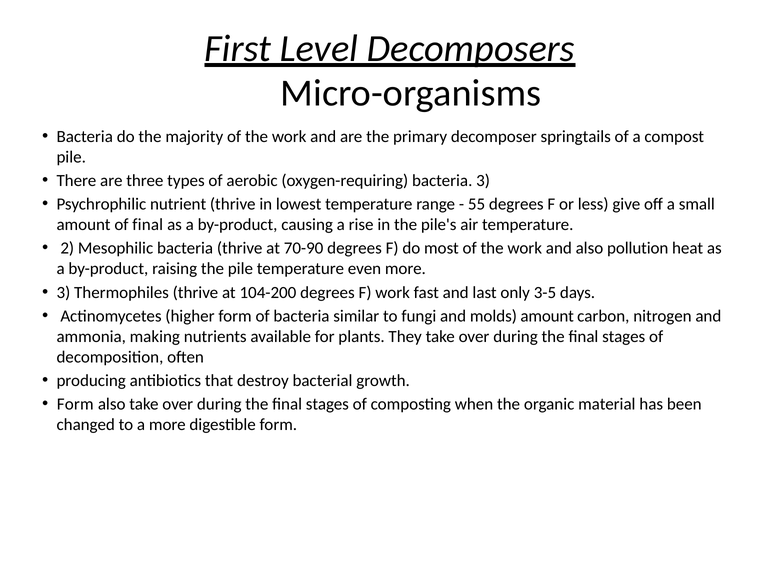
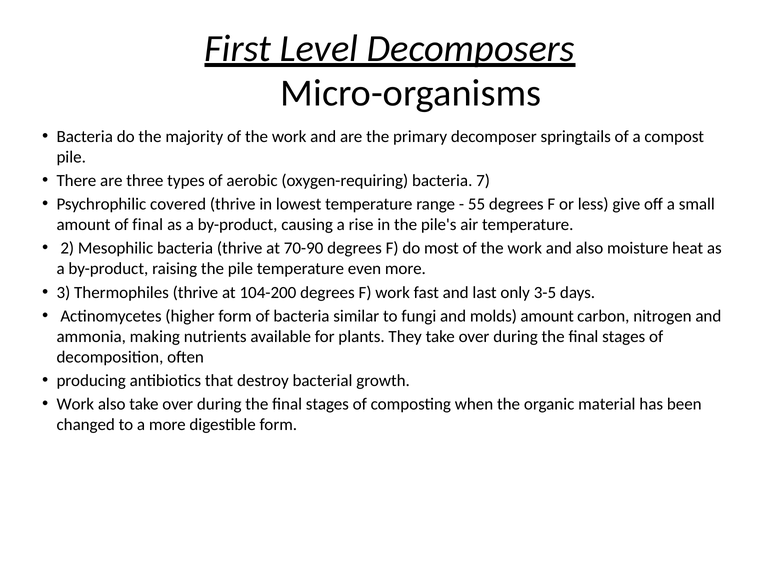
bacteria 3: 3 -> 7
nutrient: nutrient -> covered
pollution: pollution -> moisture
Form at (75, 404): Form -> Work
